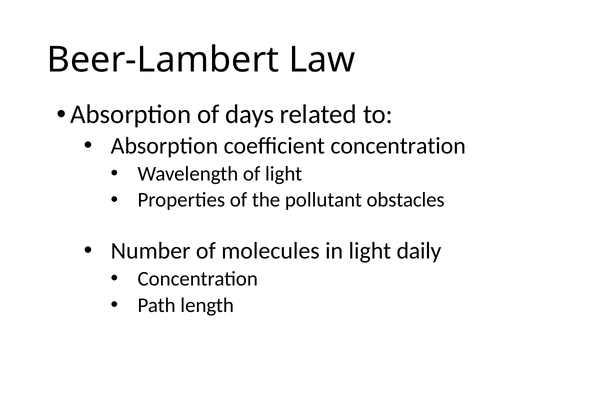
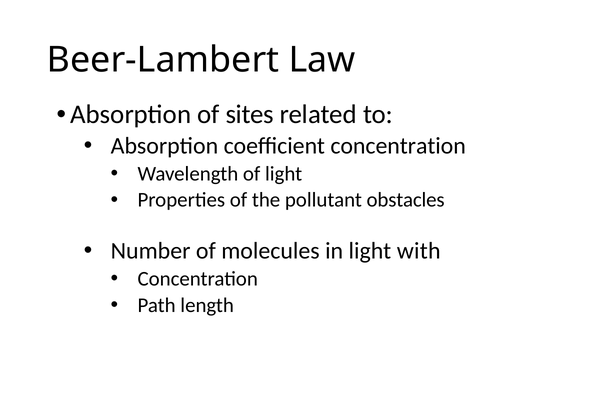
days: days -> sites
daily: daily -> with
